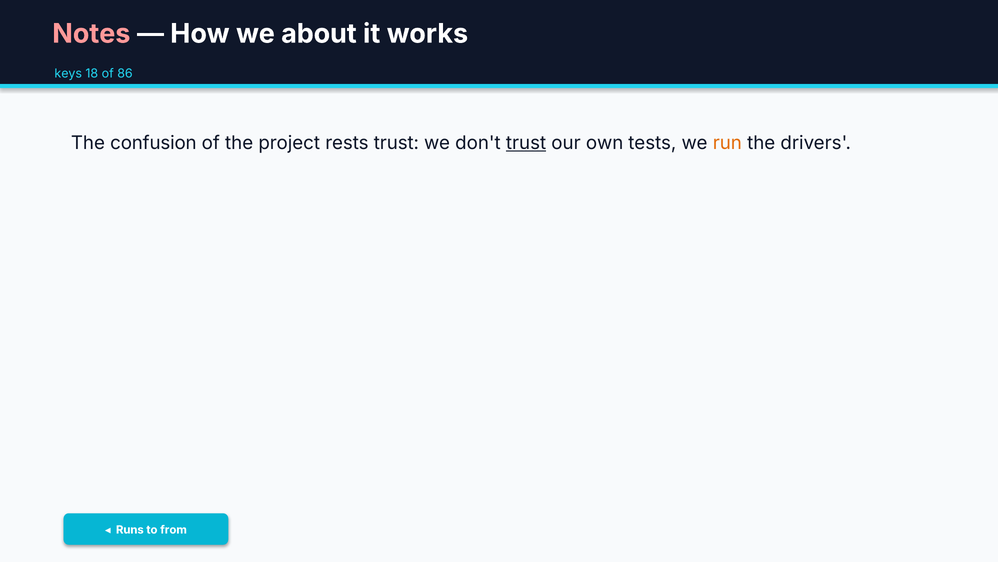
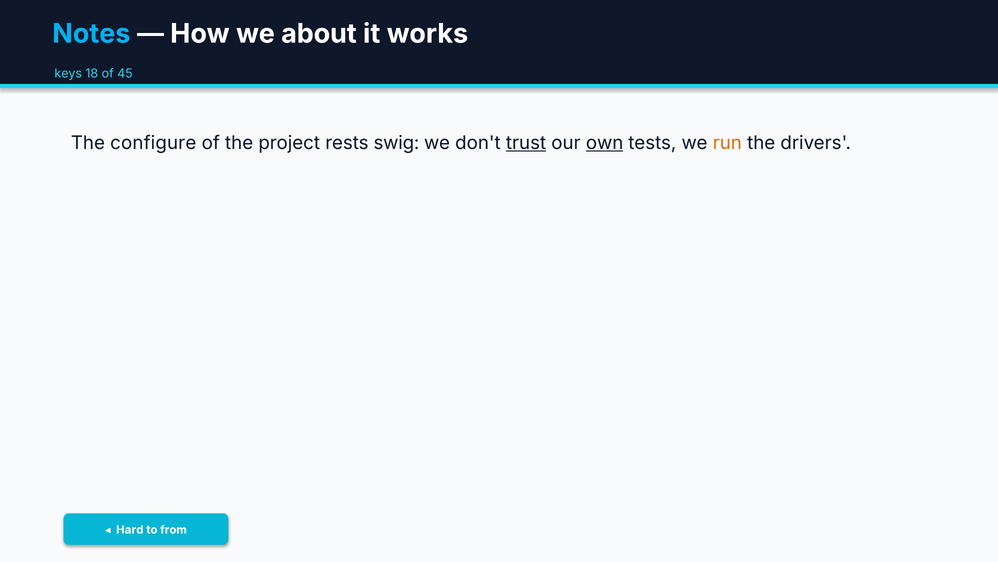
Notes colour: pink -> light blue
86: 86 -> 45
confusion: confusion -> configure
rests trust: trust -> swig
own underline: none -> present
Runs: Runs -> Hard
